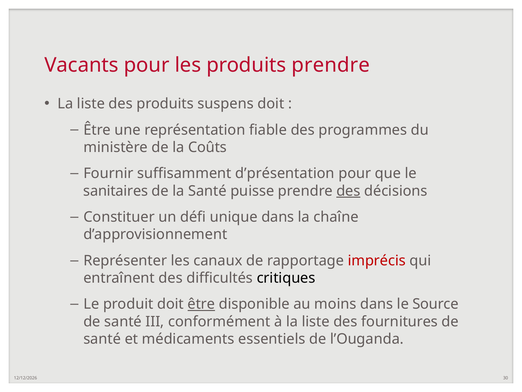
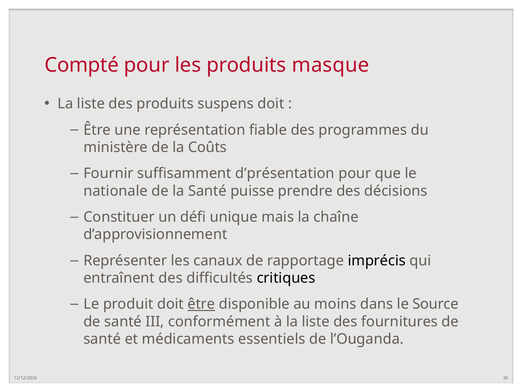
Vacants: Vacants -> Compté
produits prendre: prendre -> masque
sanitaires: sanitaires -> nationale
des at (348, 191) underline: present -> none
unique dans: dans -> mais
imprécis colour: red -> black
